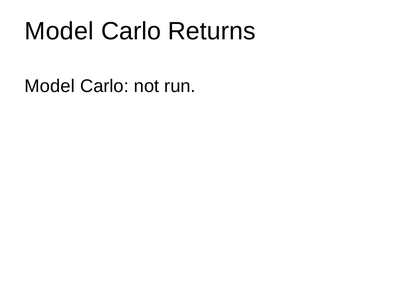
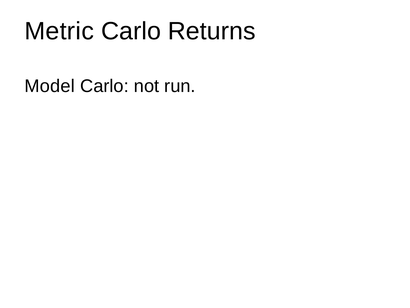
Model at (59, 31): Model -> Metric
